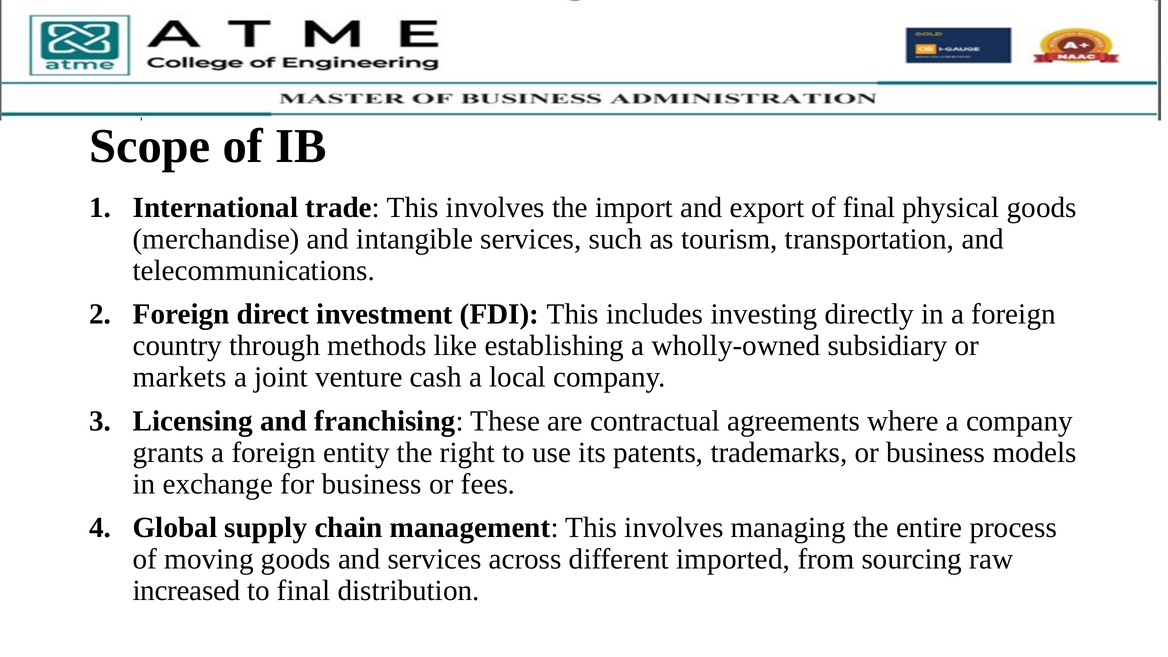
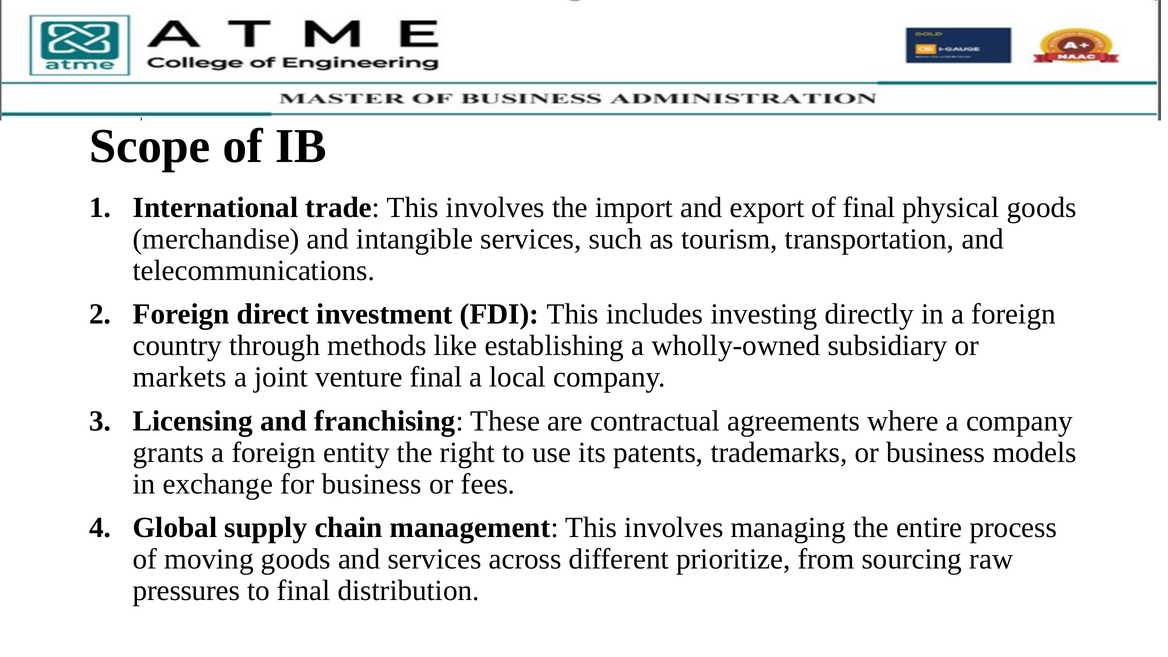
venture cash: cash -> final
imported: imported -> prioritize
increased: increased -> pressures
